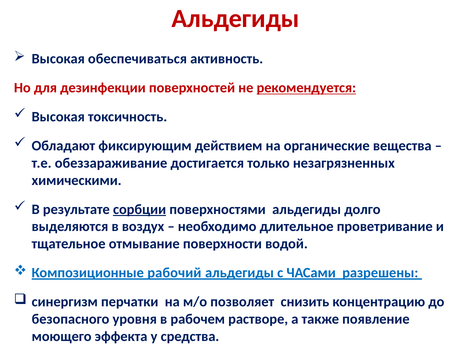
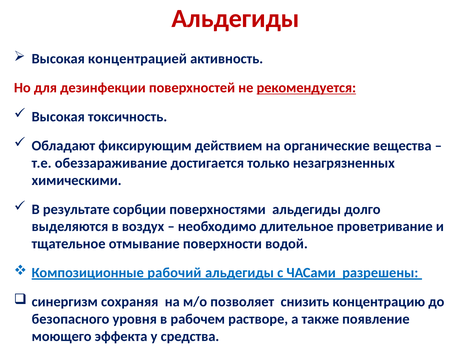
обеспечиваться: обеспечиваться -> концентрацией
сорбции underline: present -> none
перчатки: перчатки -> сохраняя
